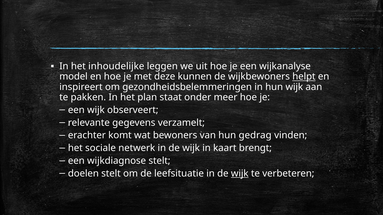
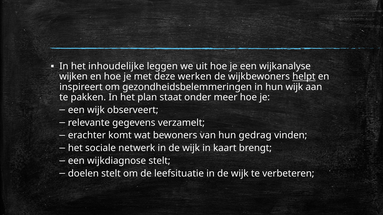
model: model -> wijken
kunnen: kunnen -> werken
wijk at (240, 174) underline: present -> none
